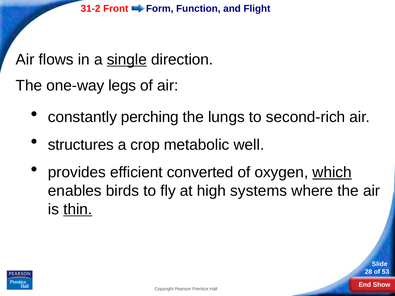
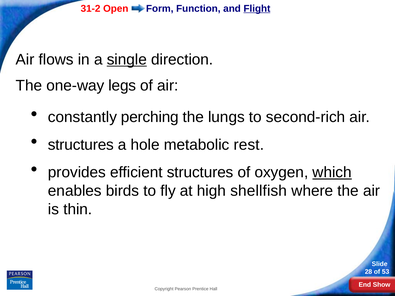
Front: Front -> Open
Flight underline: none -> present
crop: crop -> hole
well: well -> rest
efficient converted: converted -> structures
systems: systems -> shellfish
thin underline: present -> none
